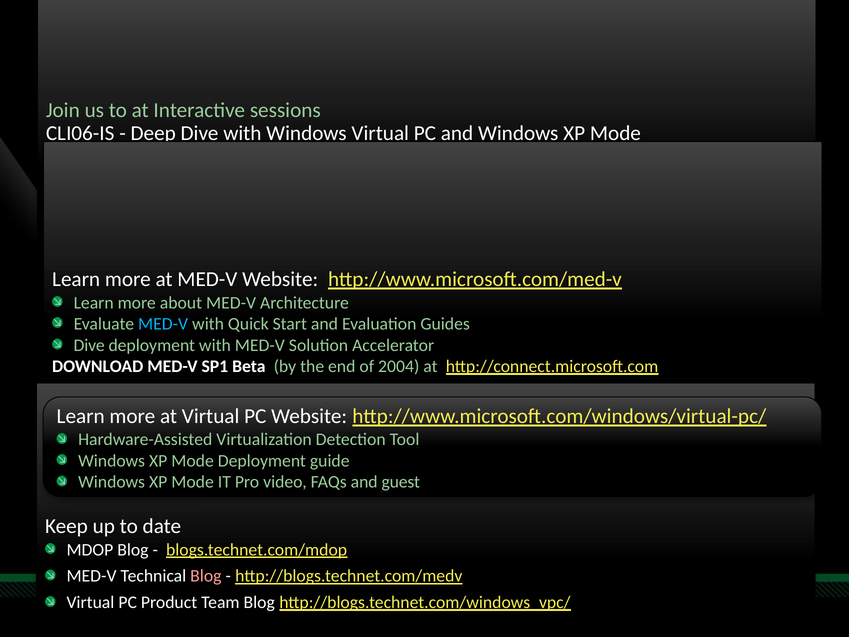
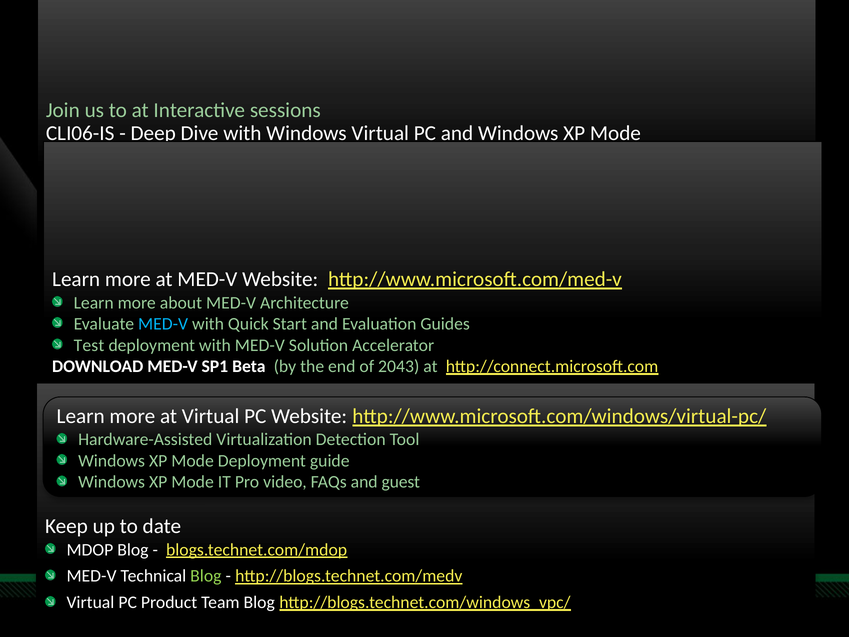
Dive at (89, 345): Dive -> Test
2004: 2004 -> 2043
Blog at (206, 576) colour: pink -> light green
